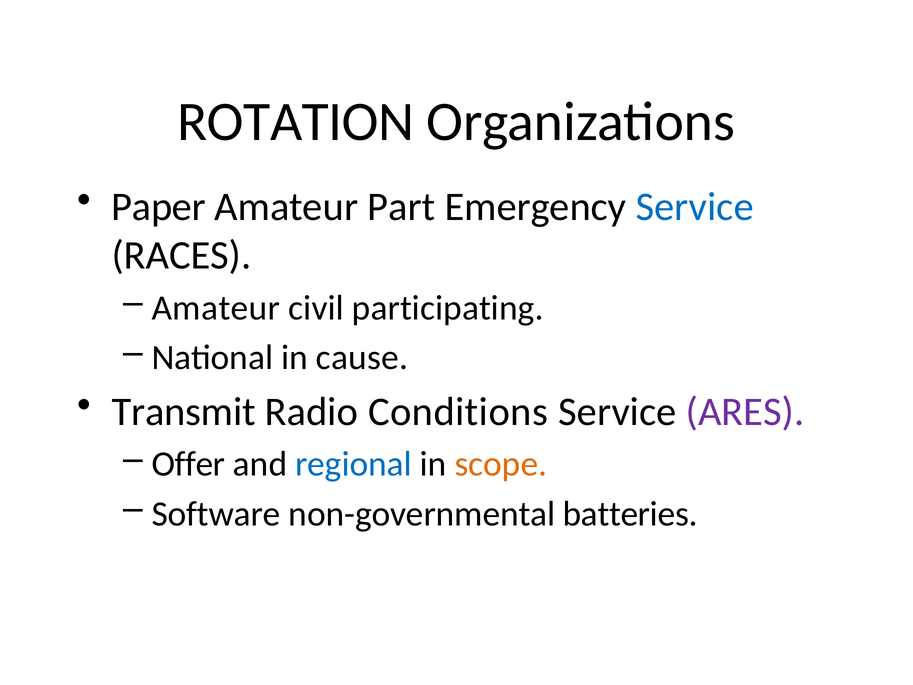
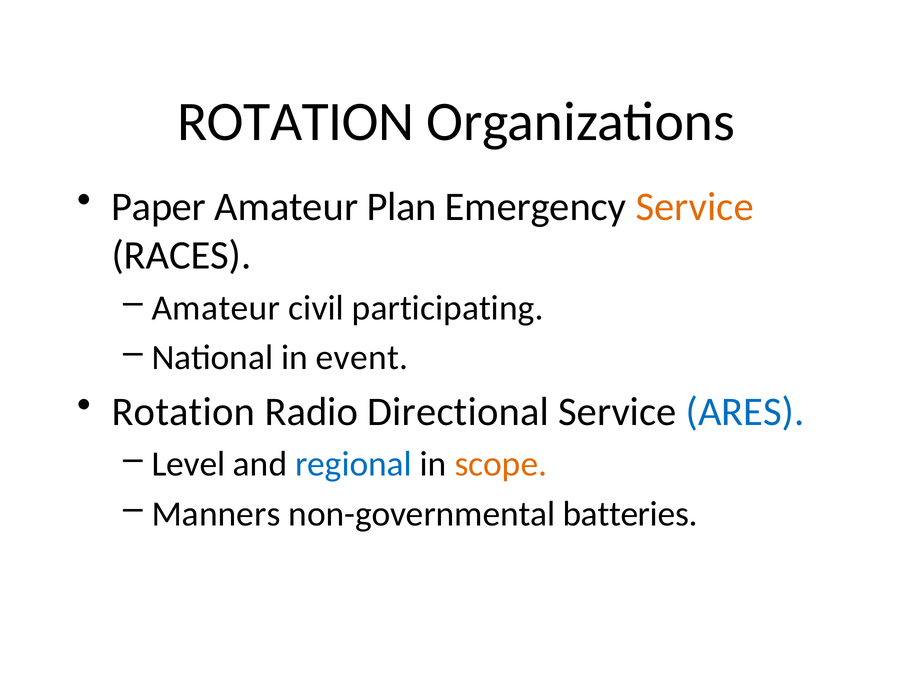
Part: Part -> Plan
Service at (695, 207) colour: blue -> orange
cause: cause -> event
Transmit at (184, 412): Transmit -> Rotation
Conditions: Conditions -> Directional
ARES colour: purple -> blue
Offer: Offer -> Level
Software: Software -> Manners
